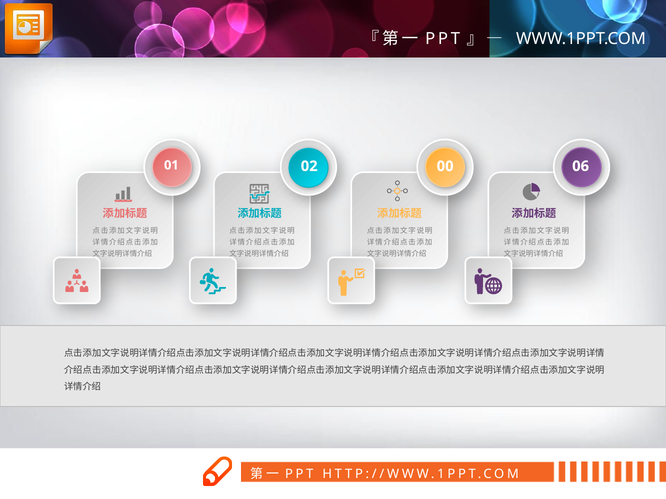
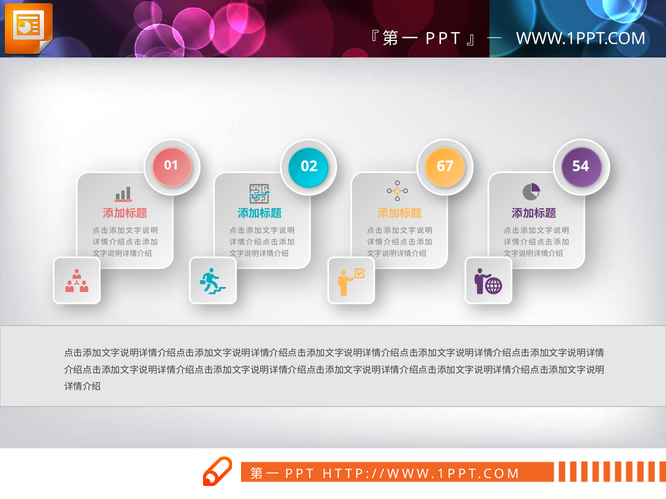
00: 00 -> 67
06: 06 -> 54
